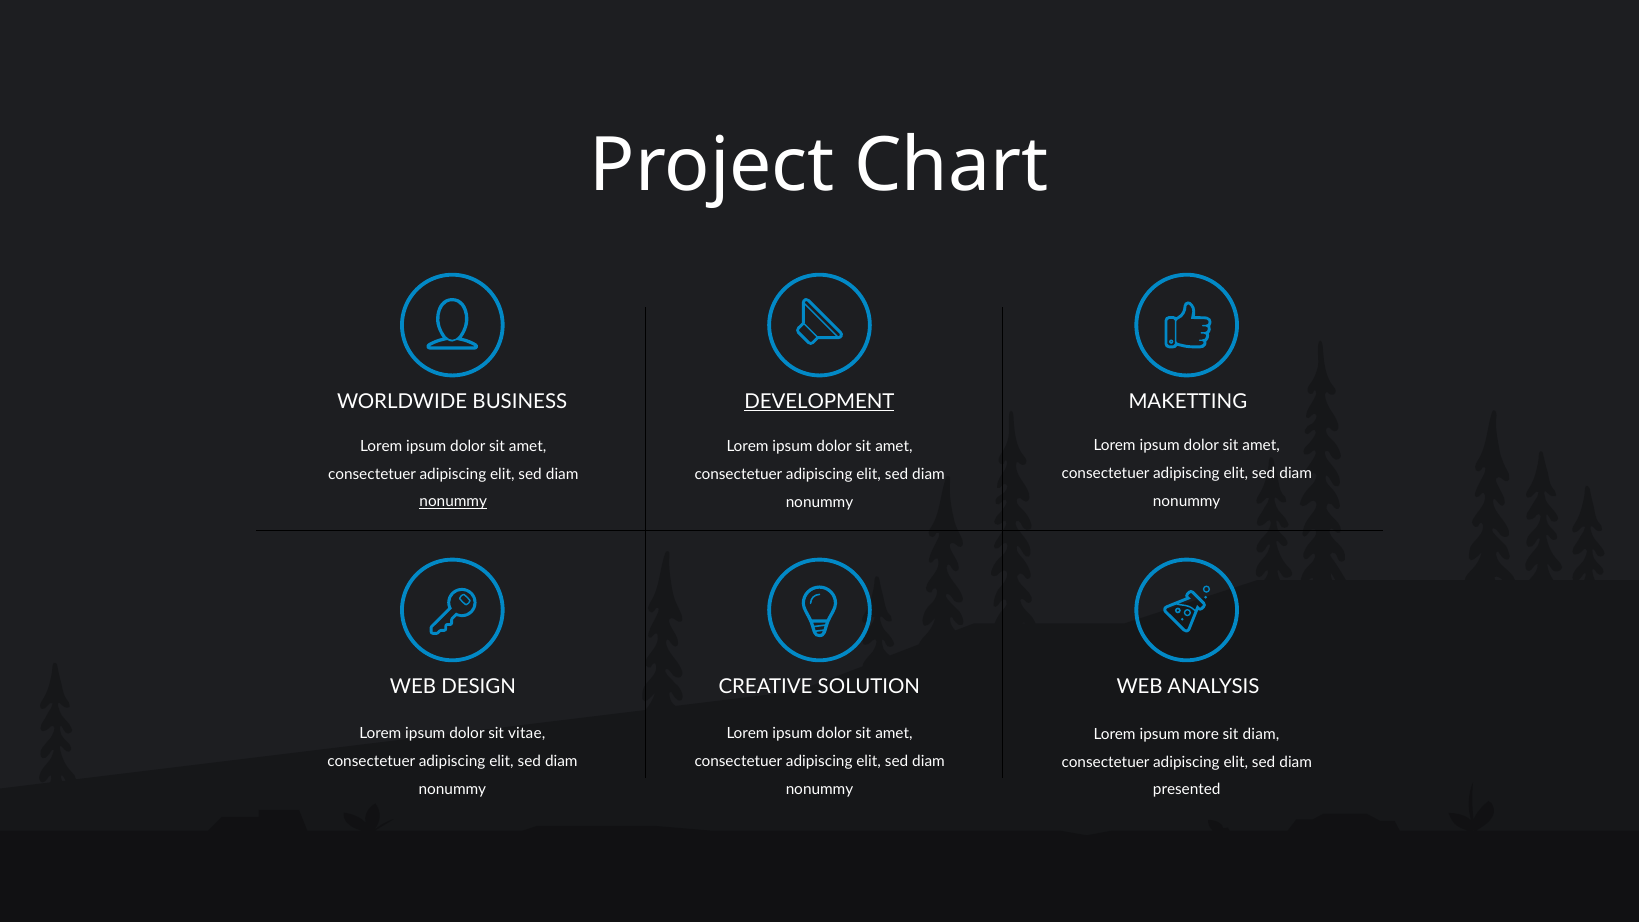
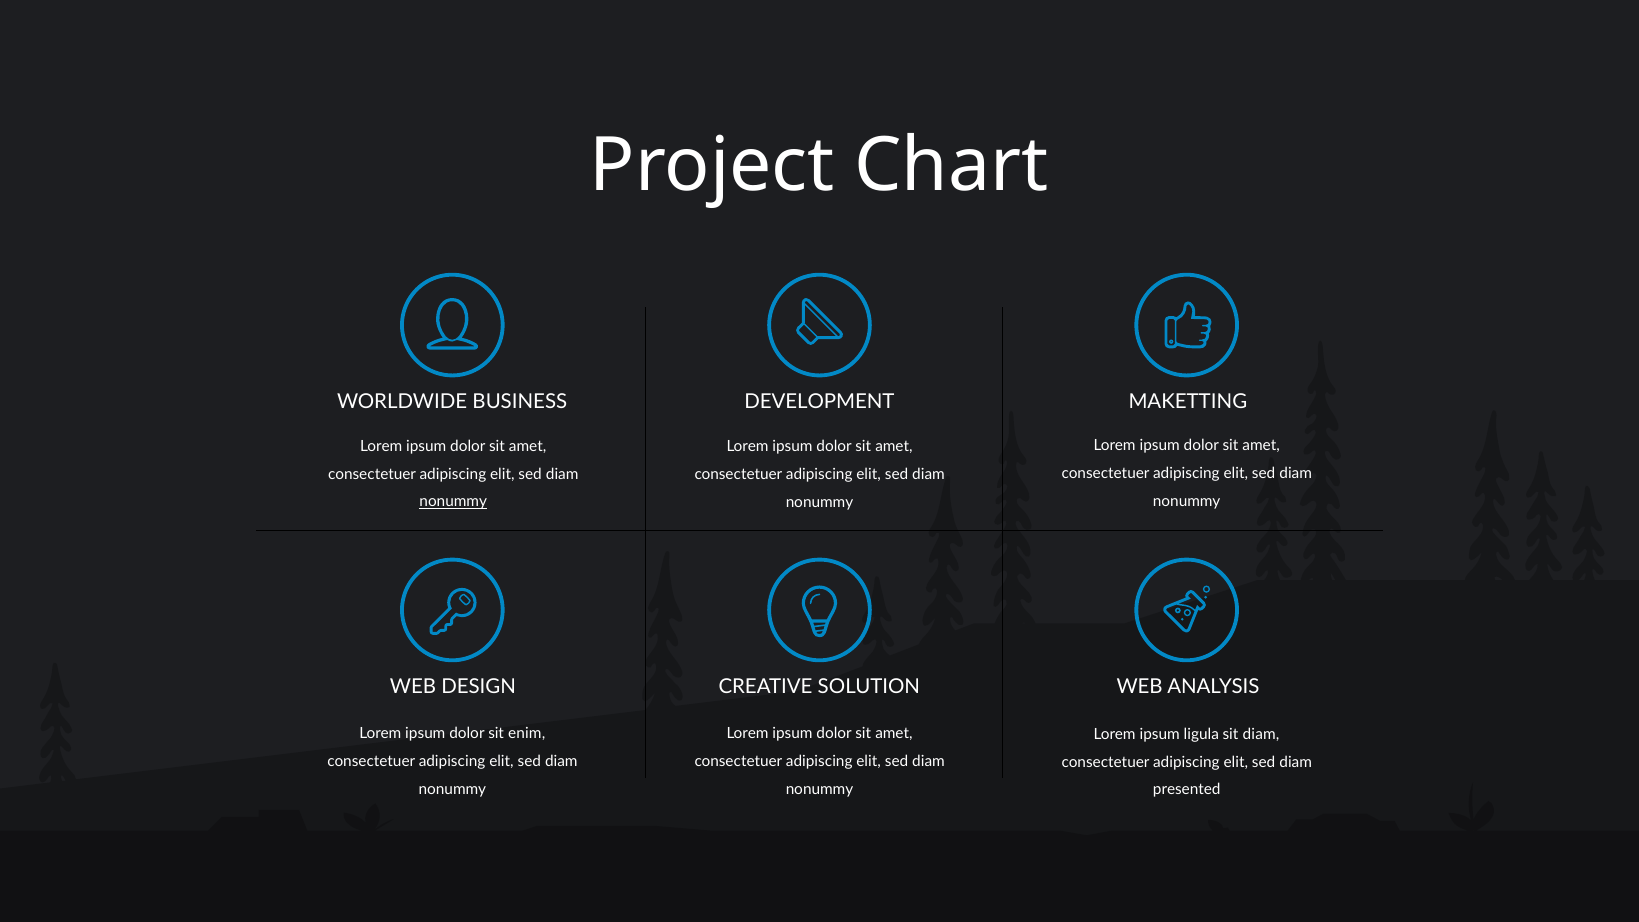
DEVELOPMENT underline: present -> none
vitae: vitae -> enim
more: more -> ligula
